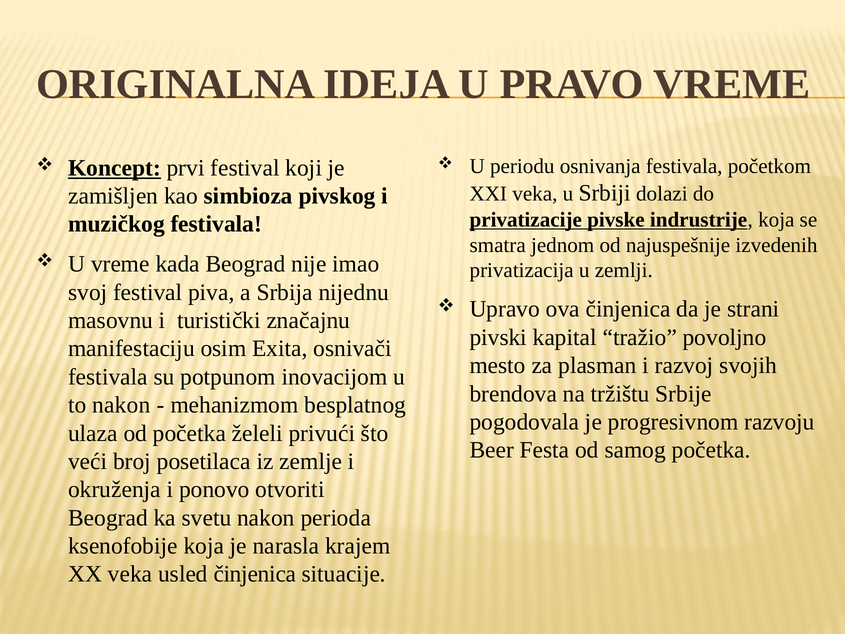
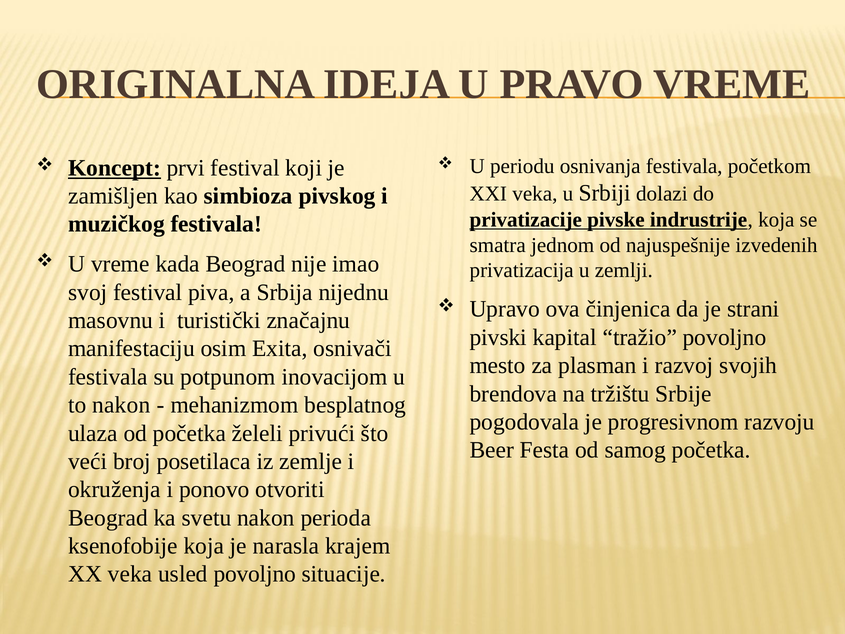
usled činjenica: činjenica -> povoljno
